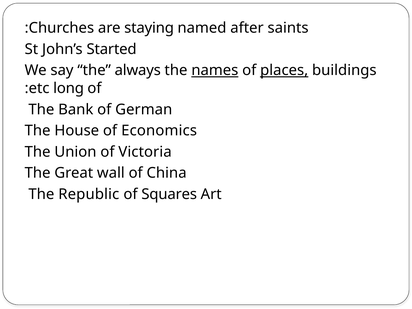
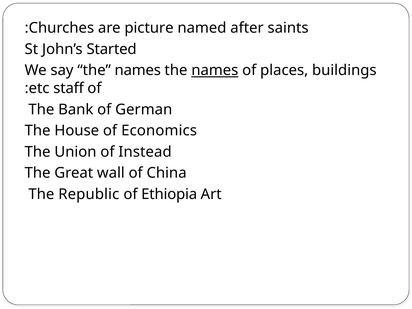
staying: staying -> picture
say the always: always -> names
places underline: present -> none
long: long -> staff
Victoria: Victoria -> Instead
Squares: Squares -> Ethiopia
